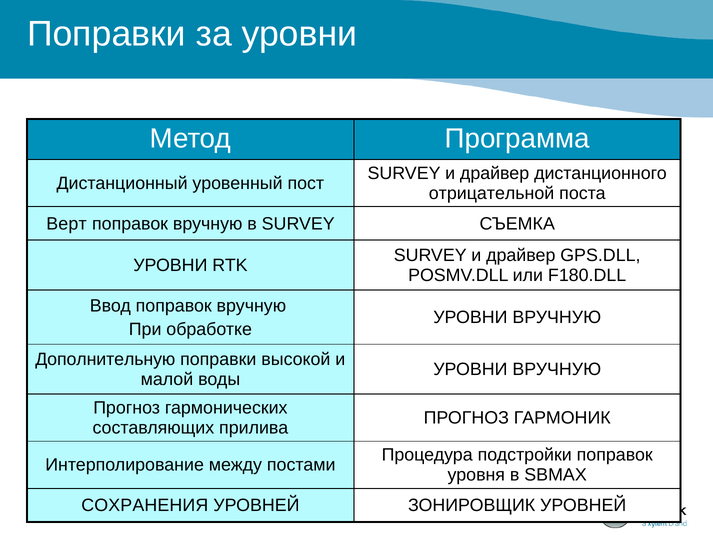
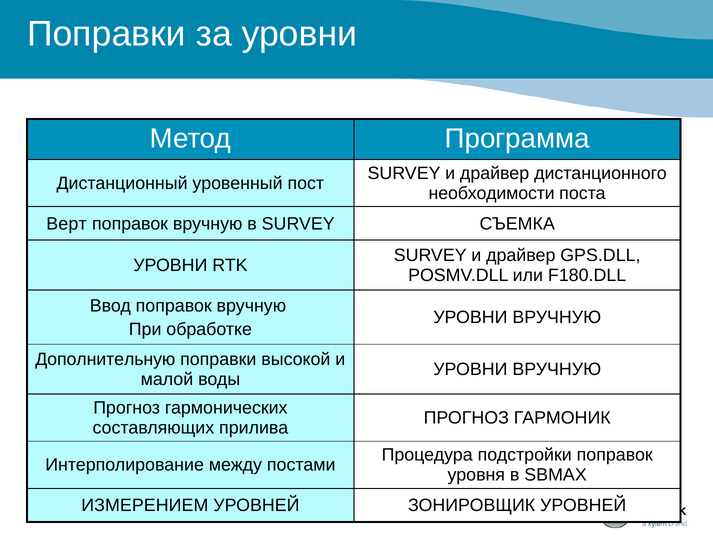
отрицательной: отрицательной -> необходимости
СОХРАНЕНИЯ: СОХРАНЕНИЯ -> ИЗМЕРЕНИЕМ
